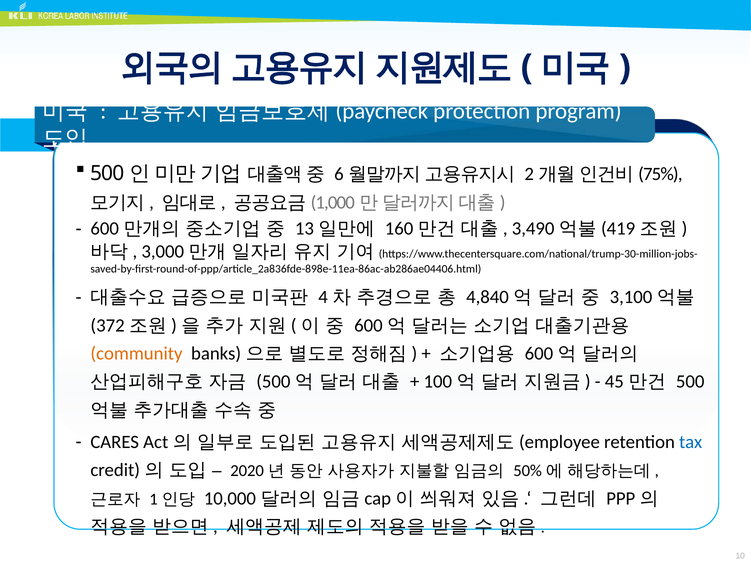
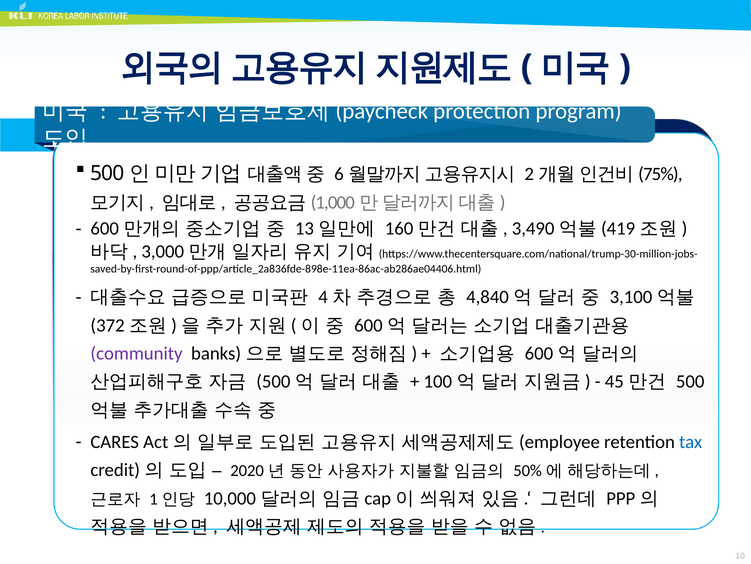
community colour: orange -> purple
